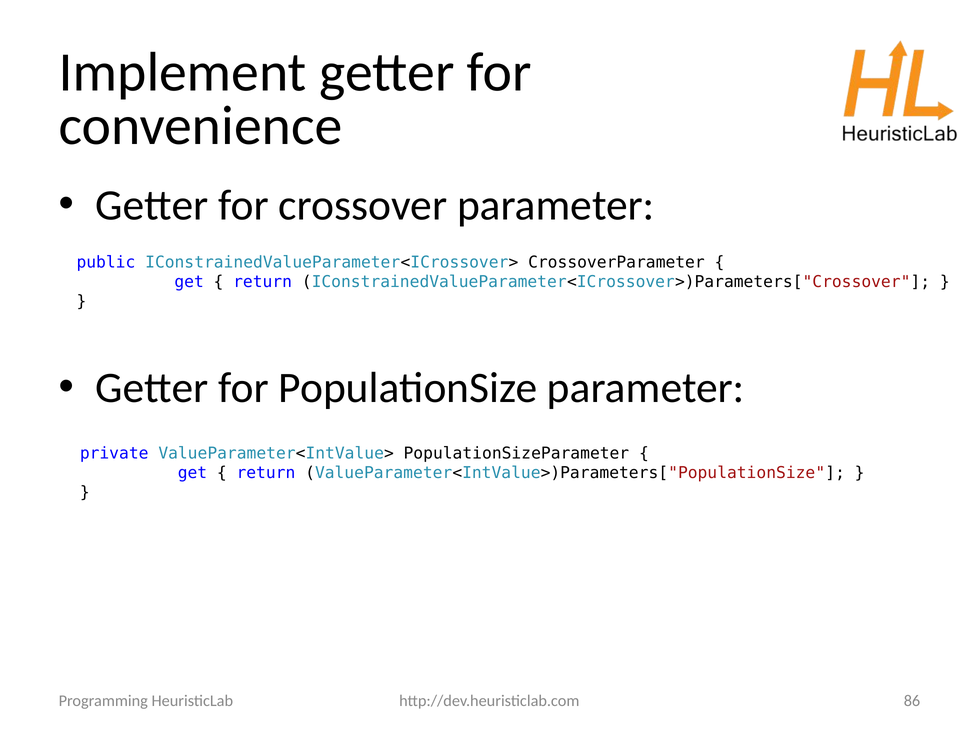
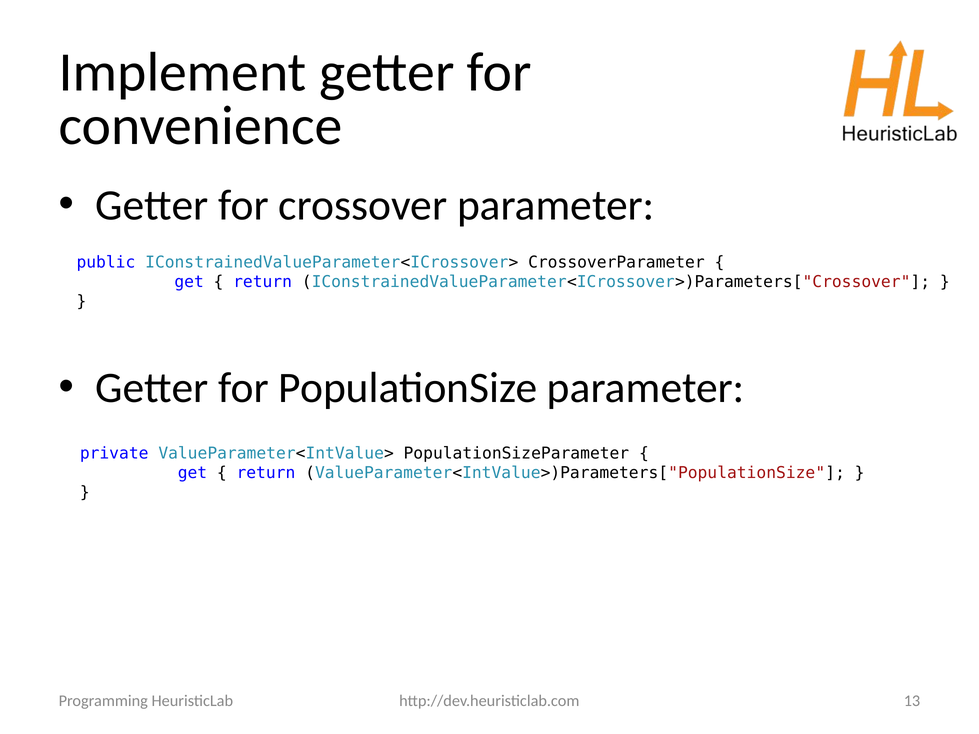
86: 86 -> 13
